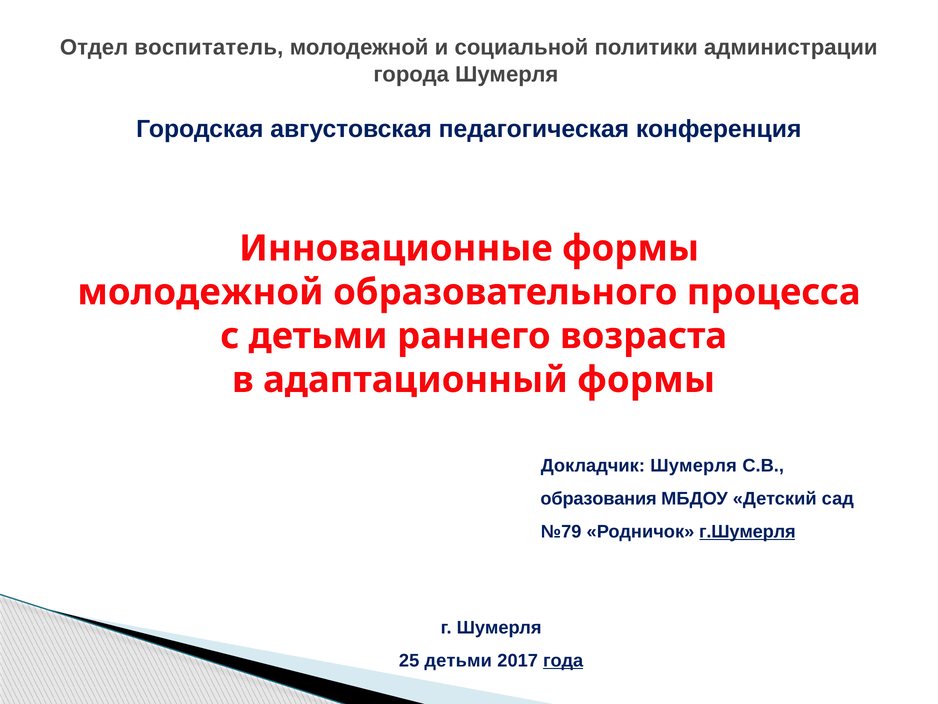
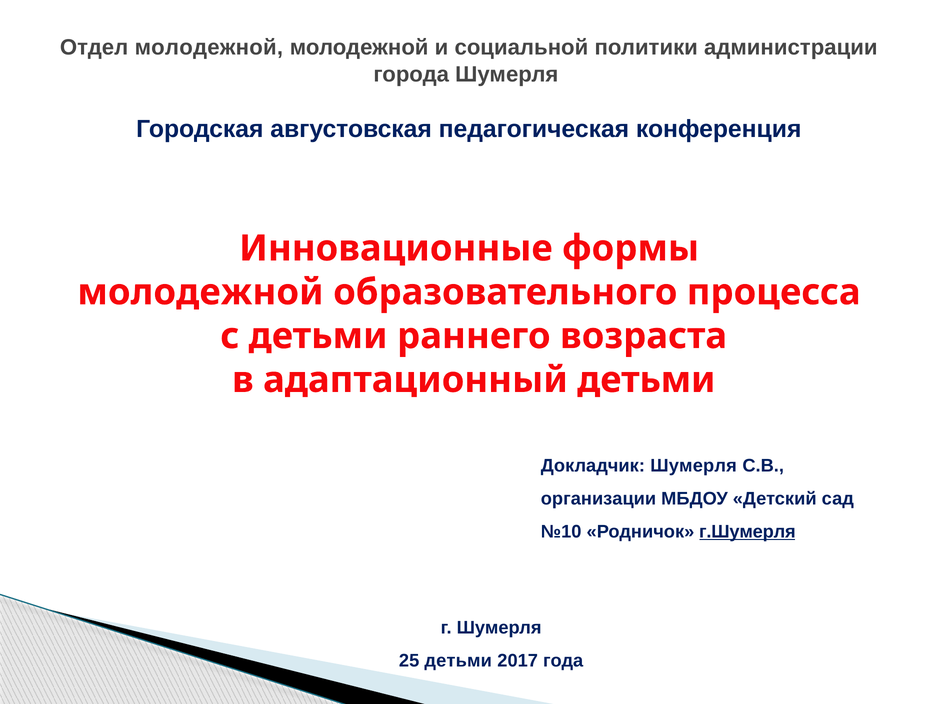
Отдел воспитатель: воспитатель -> молодежной
адаптационный формы: формы -> детьми
образования: образования -> организации
№79: №79 -> №10
года underline: present -> none
